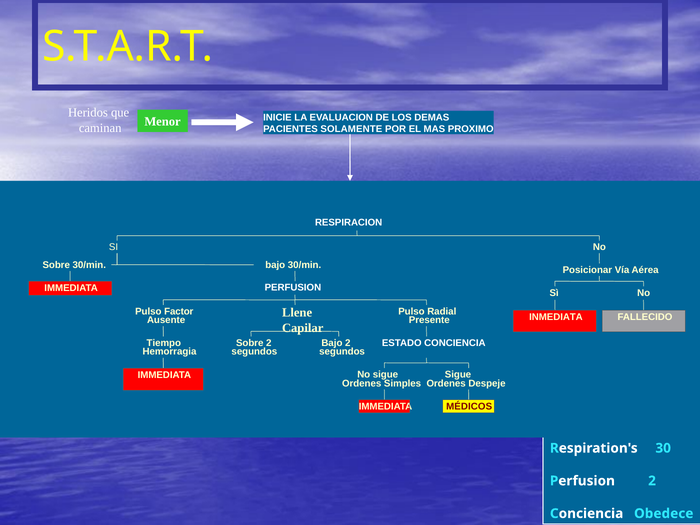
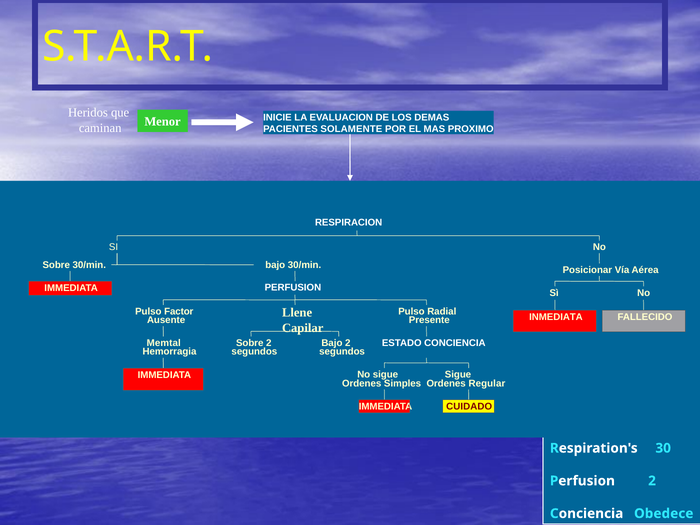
Tiempo: Tiempo -> Memtal
Despeje: Despeje -> Regular
MÉDICOS: MÉDICOS -> CUIDADO
